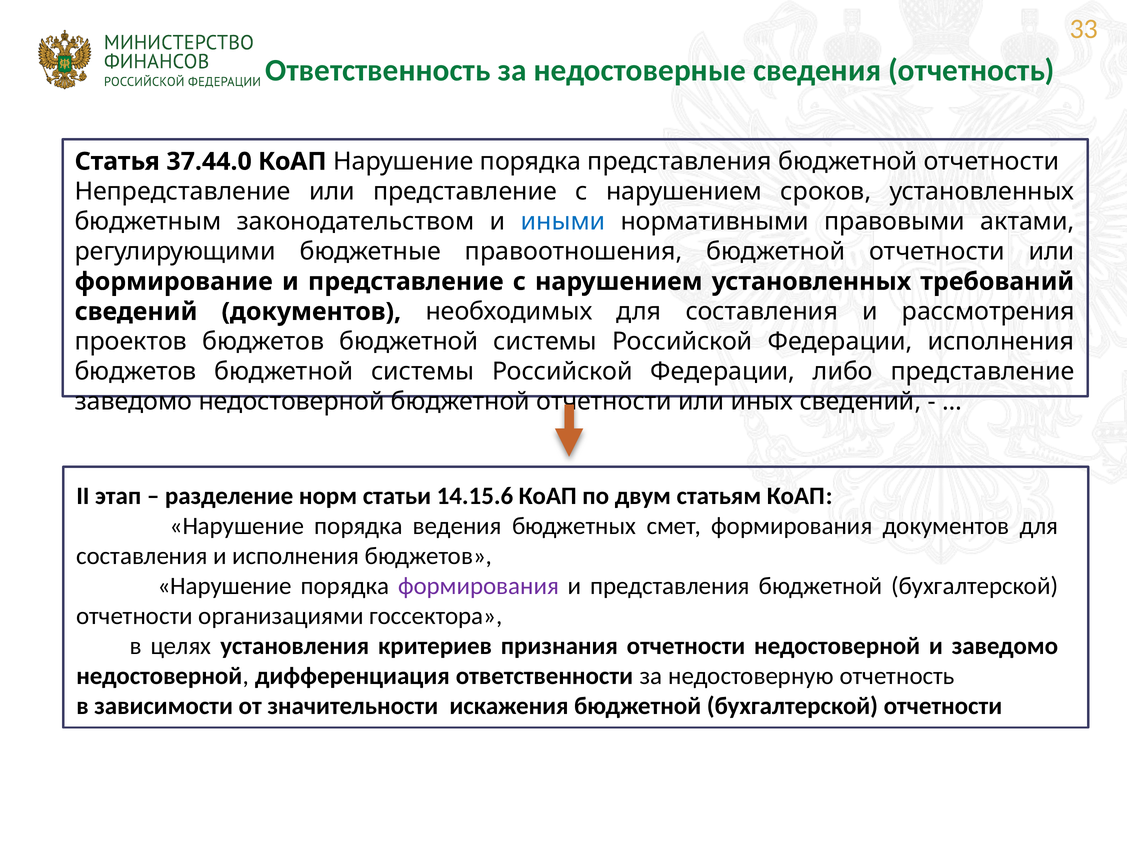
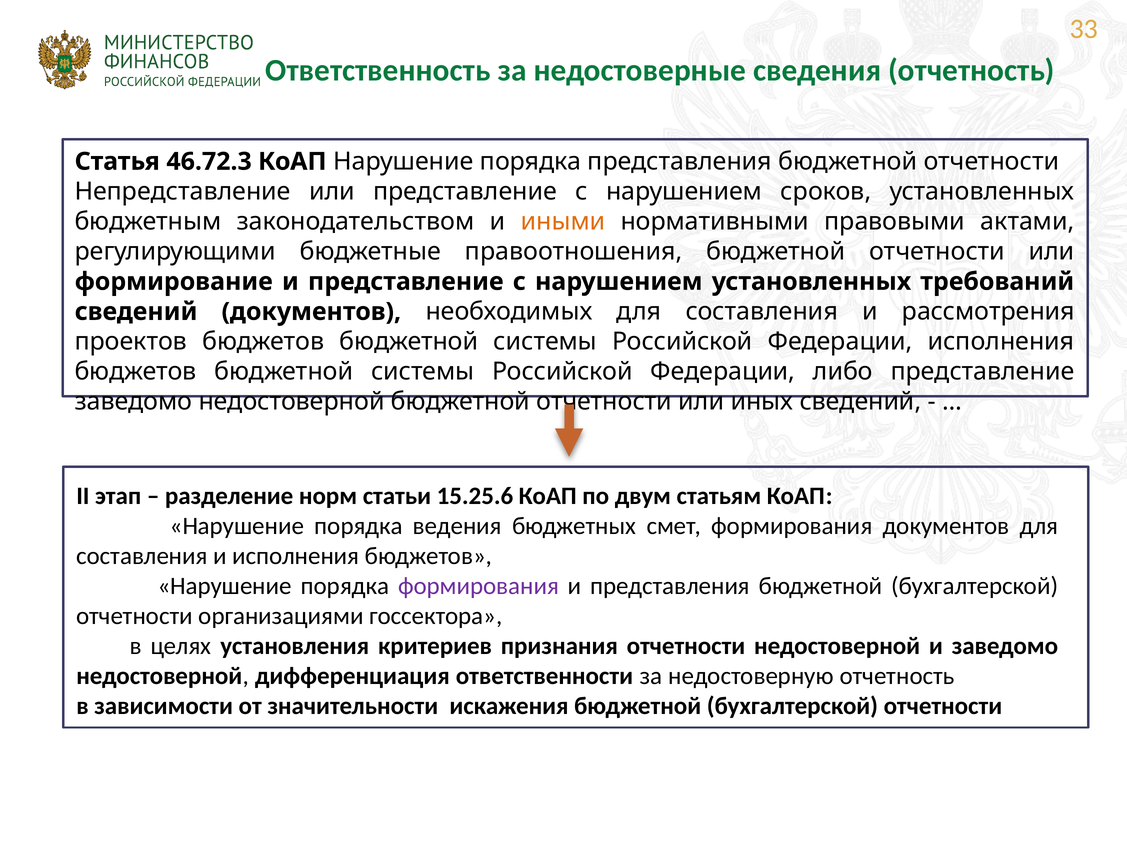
37.44.0: 37.44.0 -> 46.72.3
иными colour: blue -> orange
14.15.6: 14.15.6 -> 15.25.6
